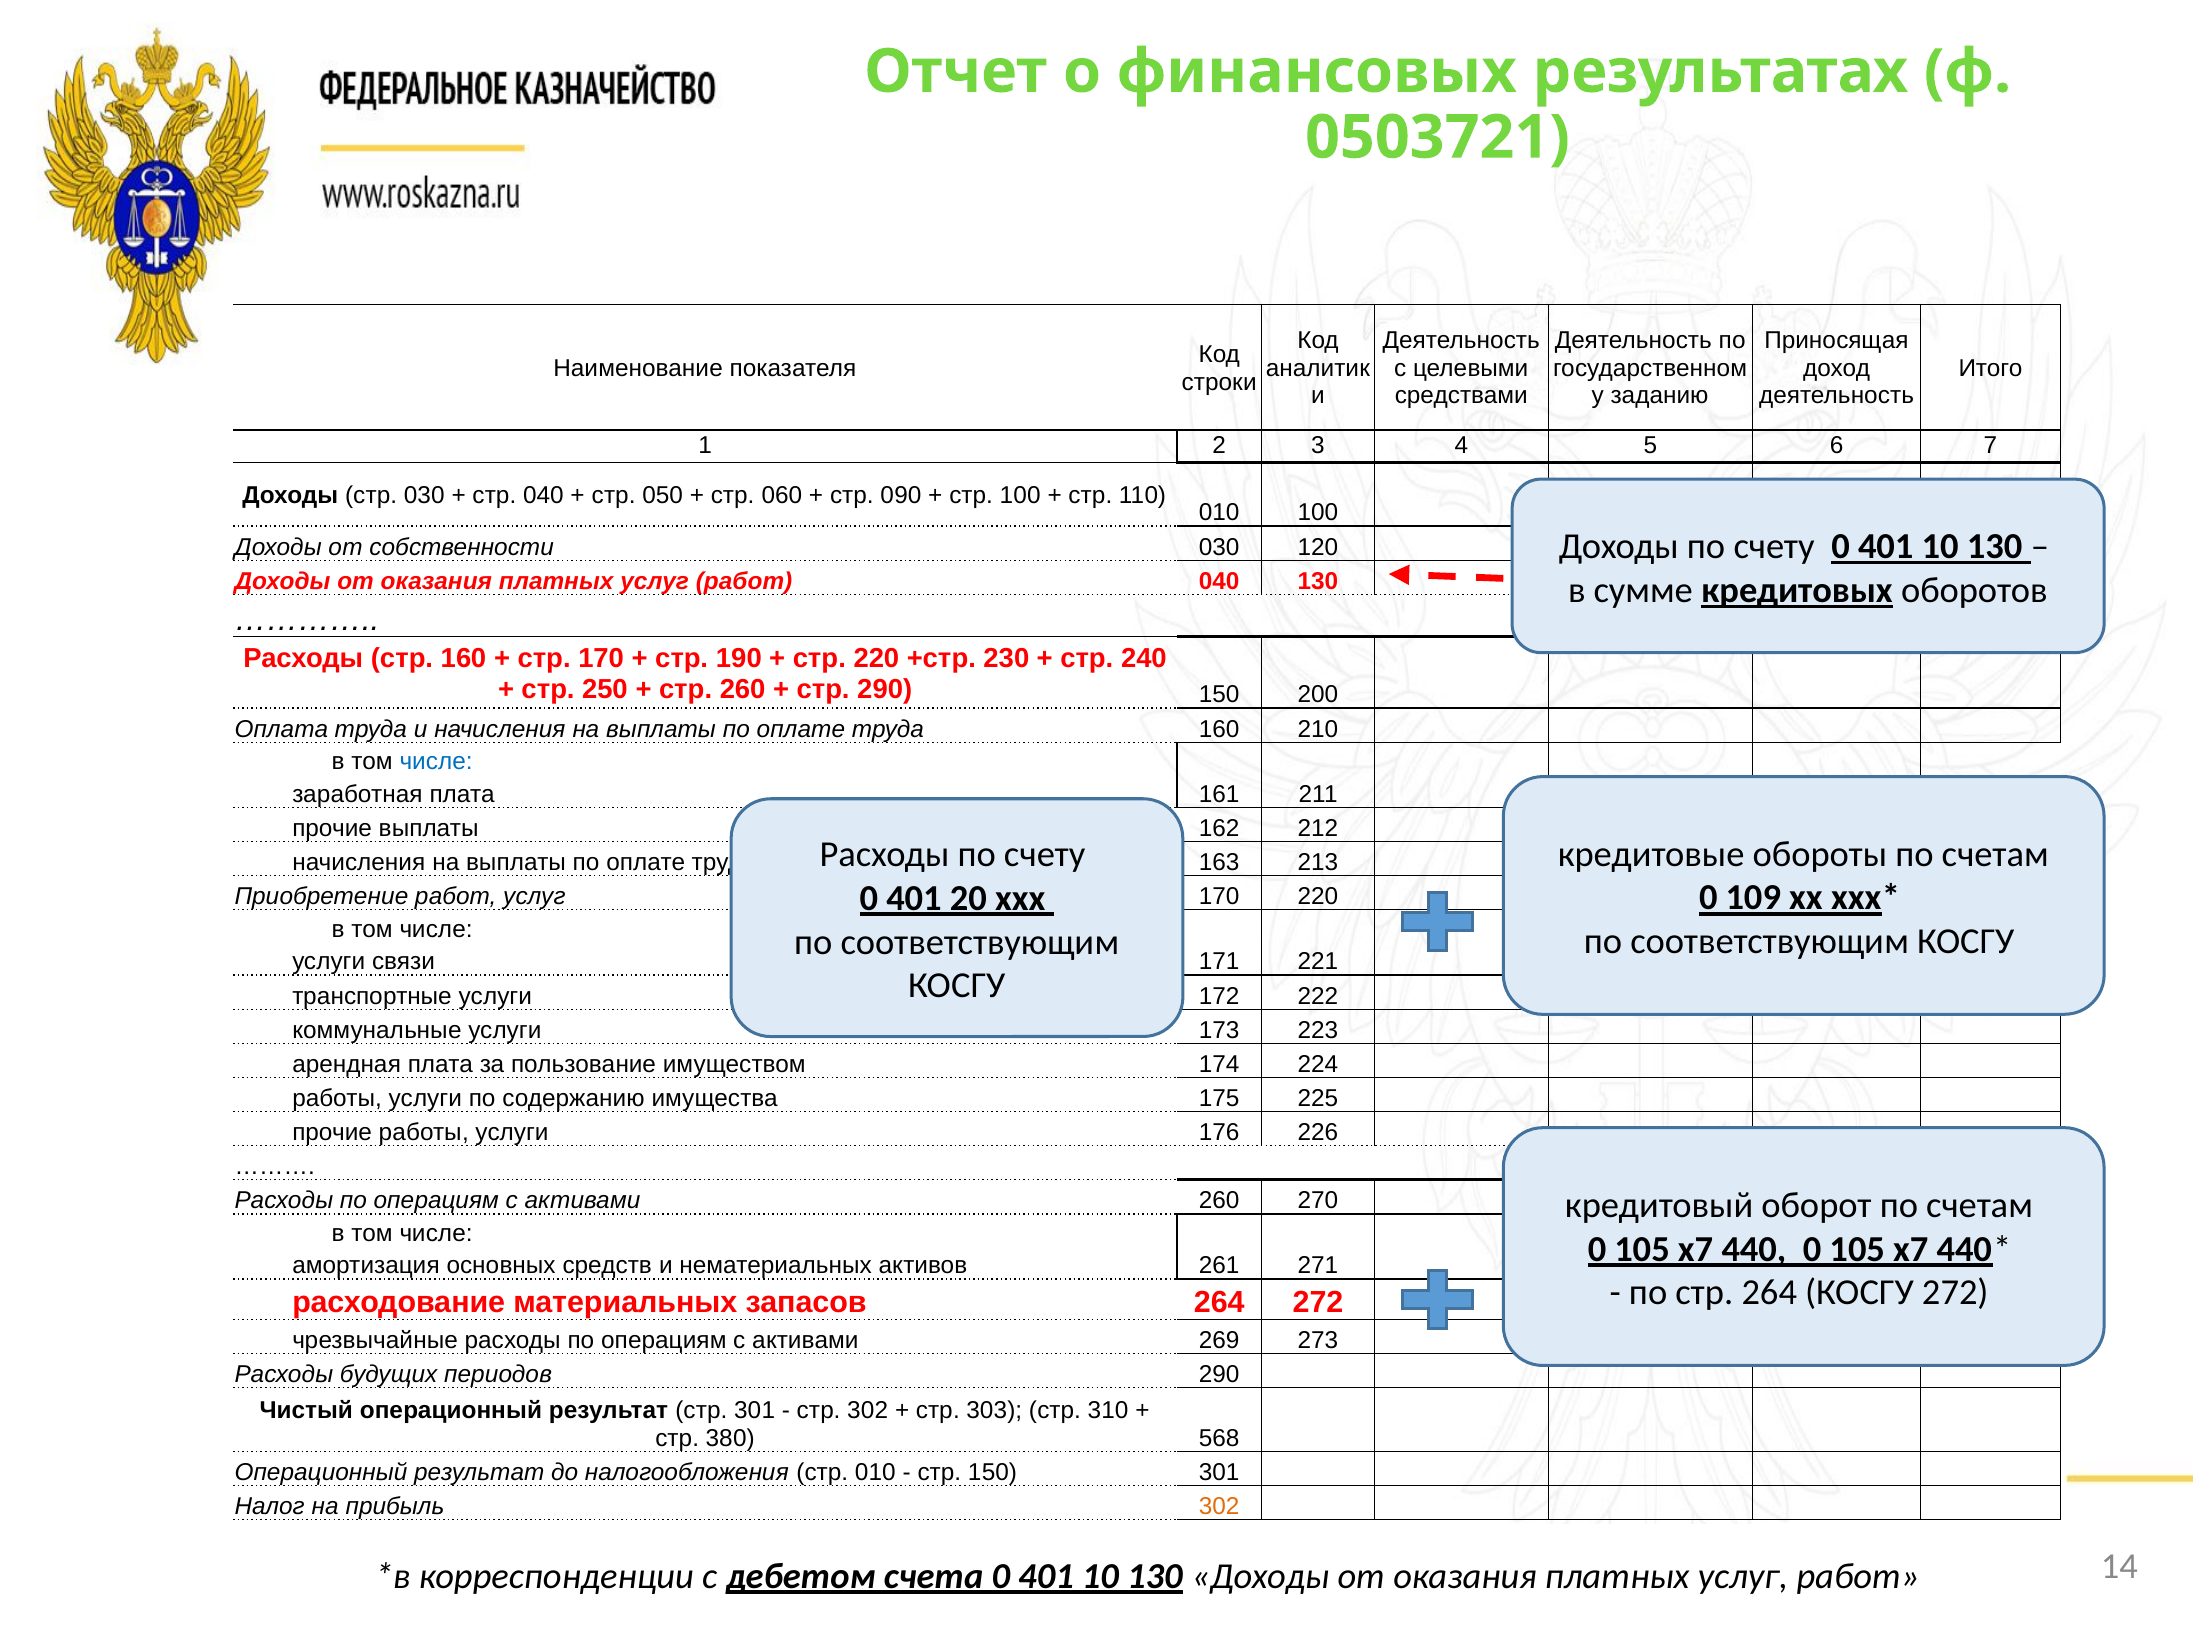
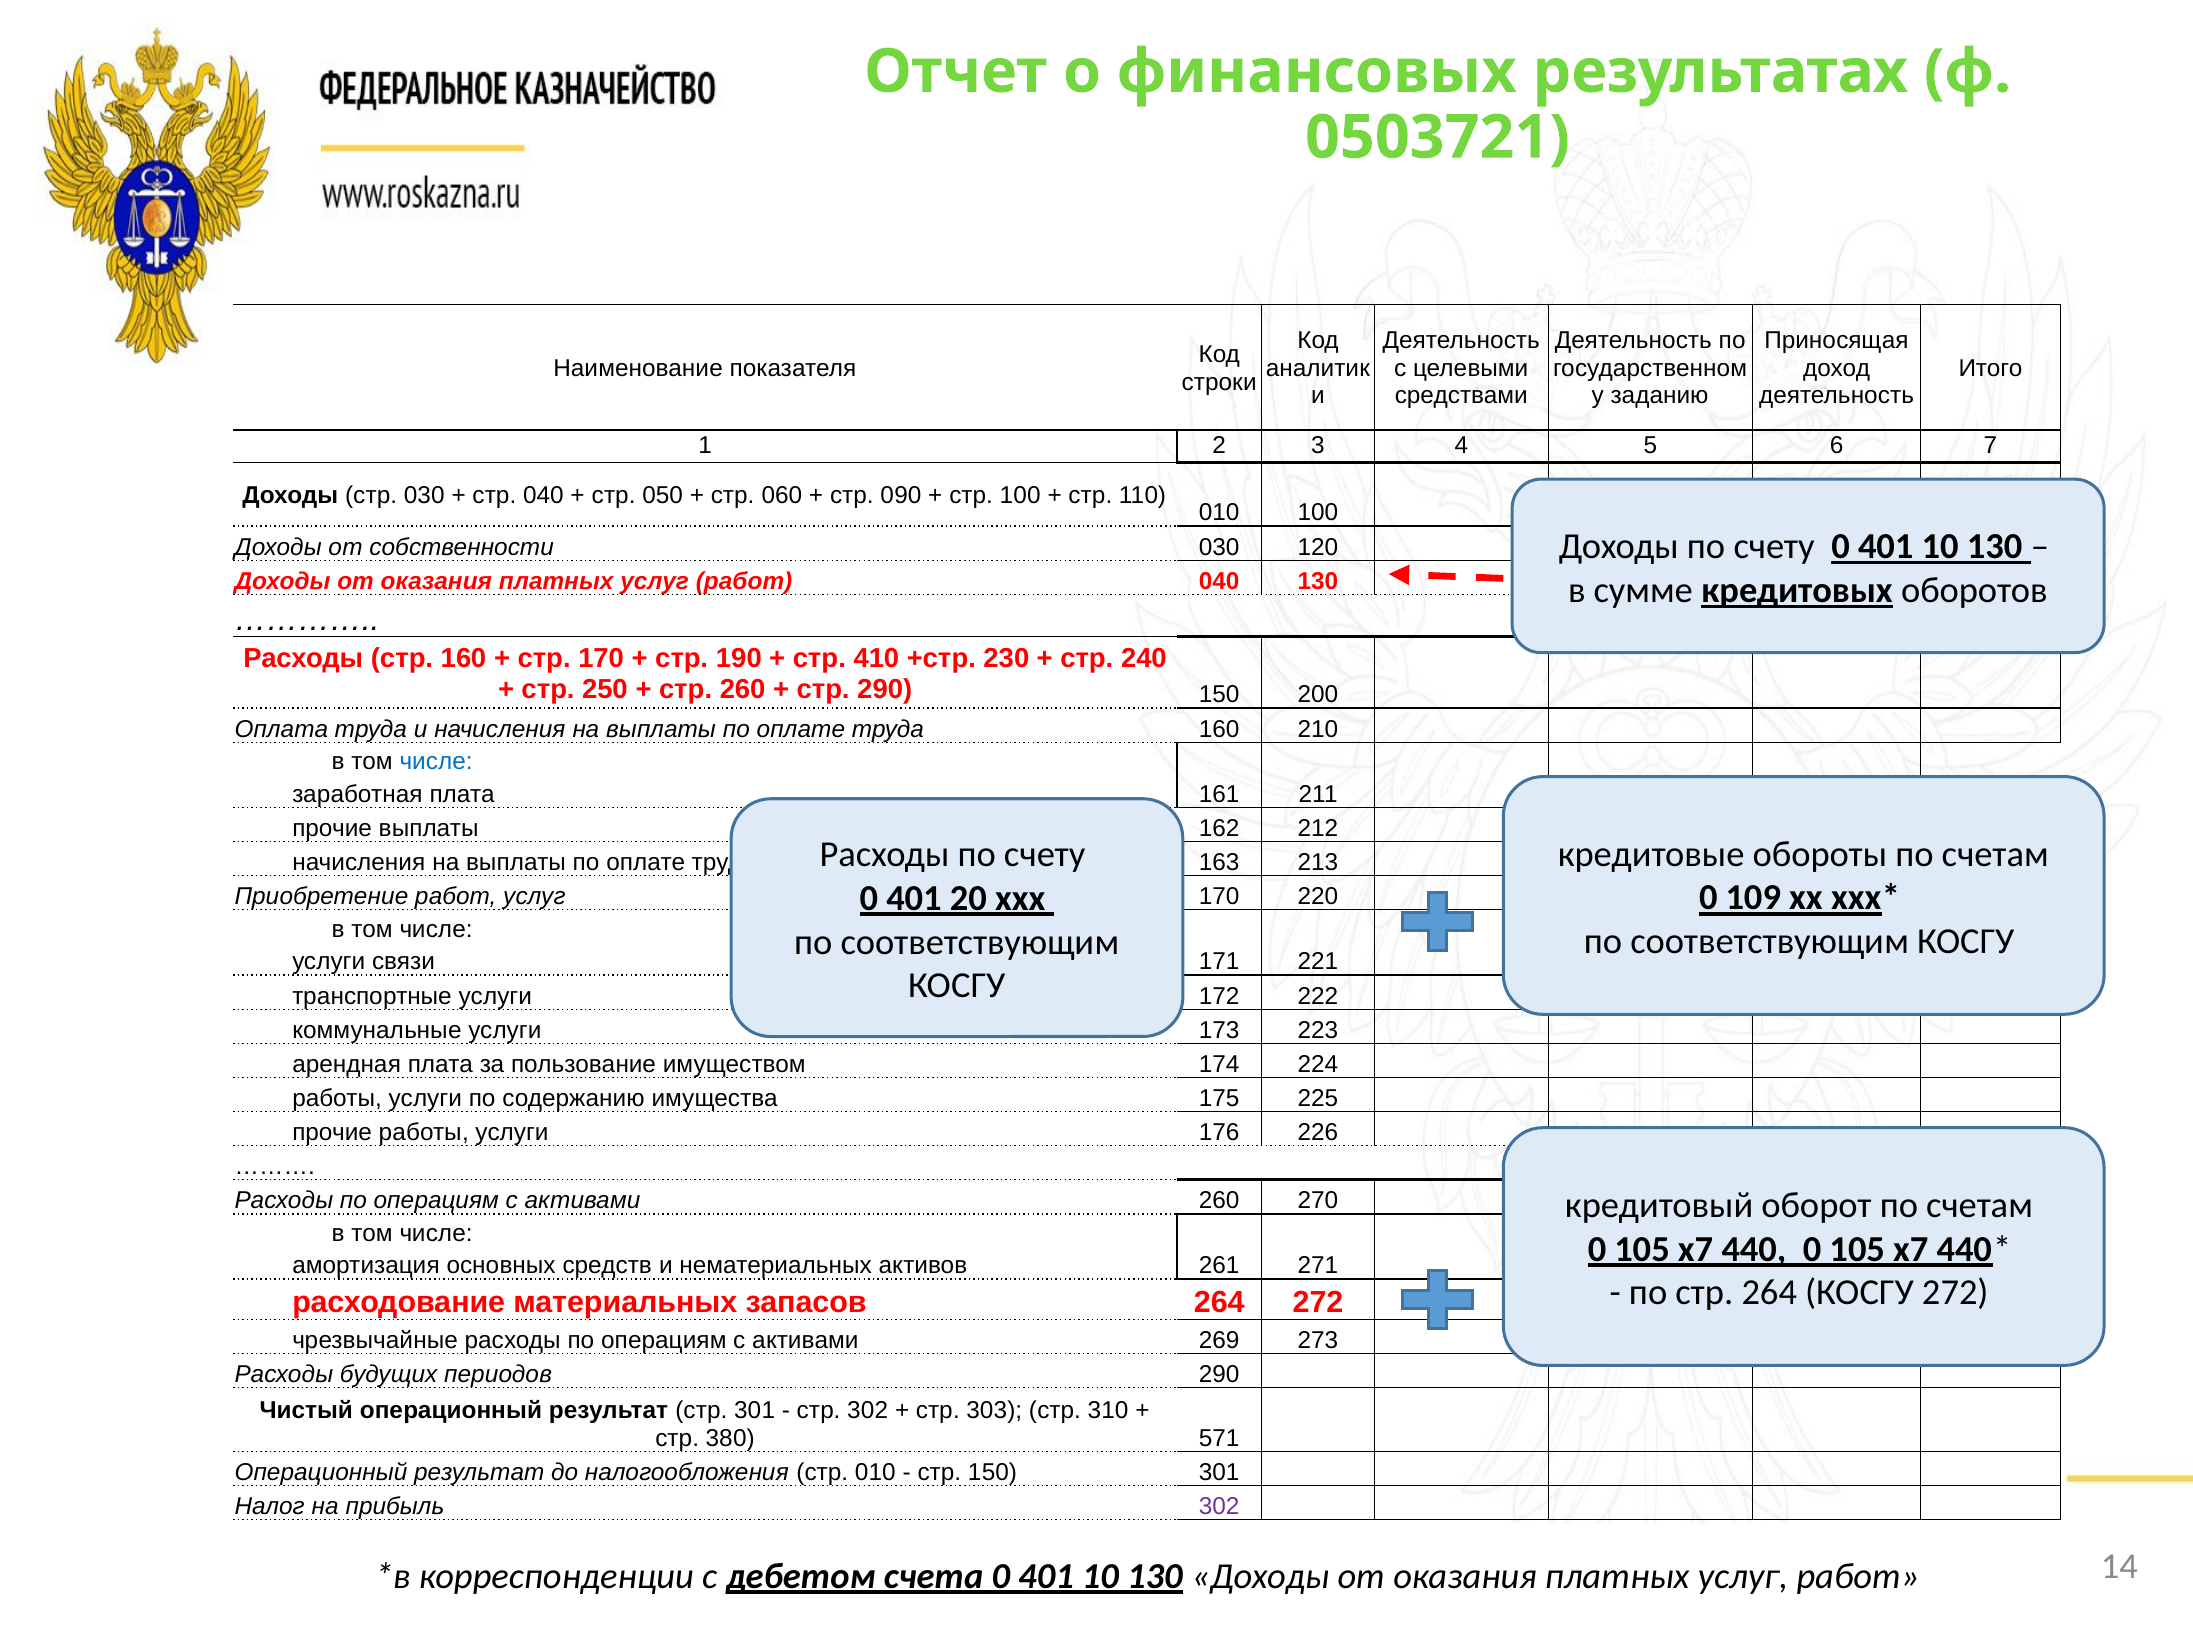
стр 220: 220 -> 410
568: 568 -> 571
302 at (1219, 1506) colour: orange -> purple
